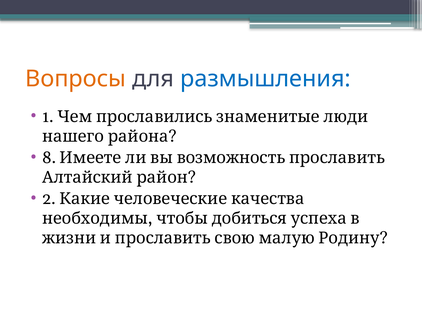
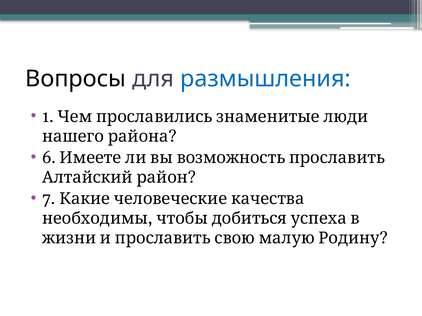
Вопросы colour: orange -> black
8: 8 -> 6
2: 2 -> 7
